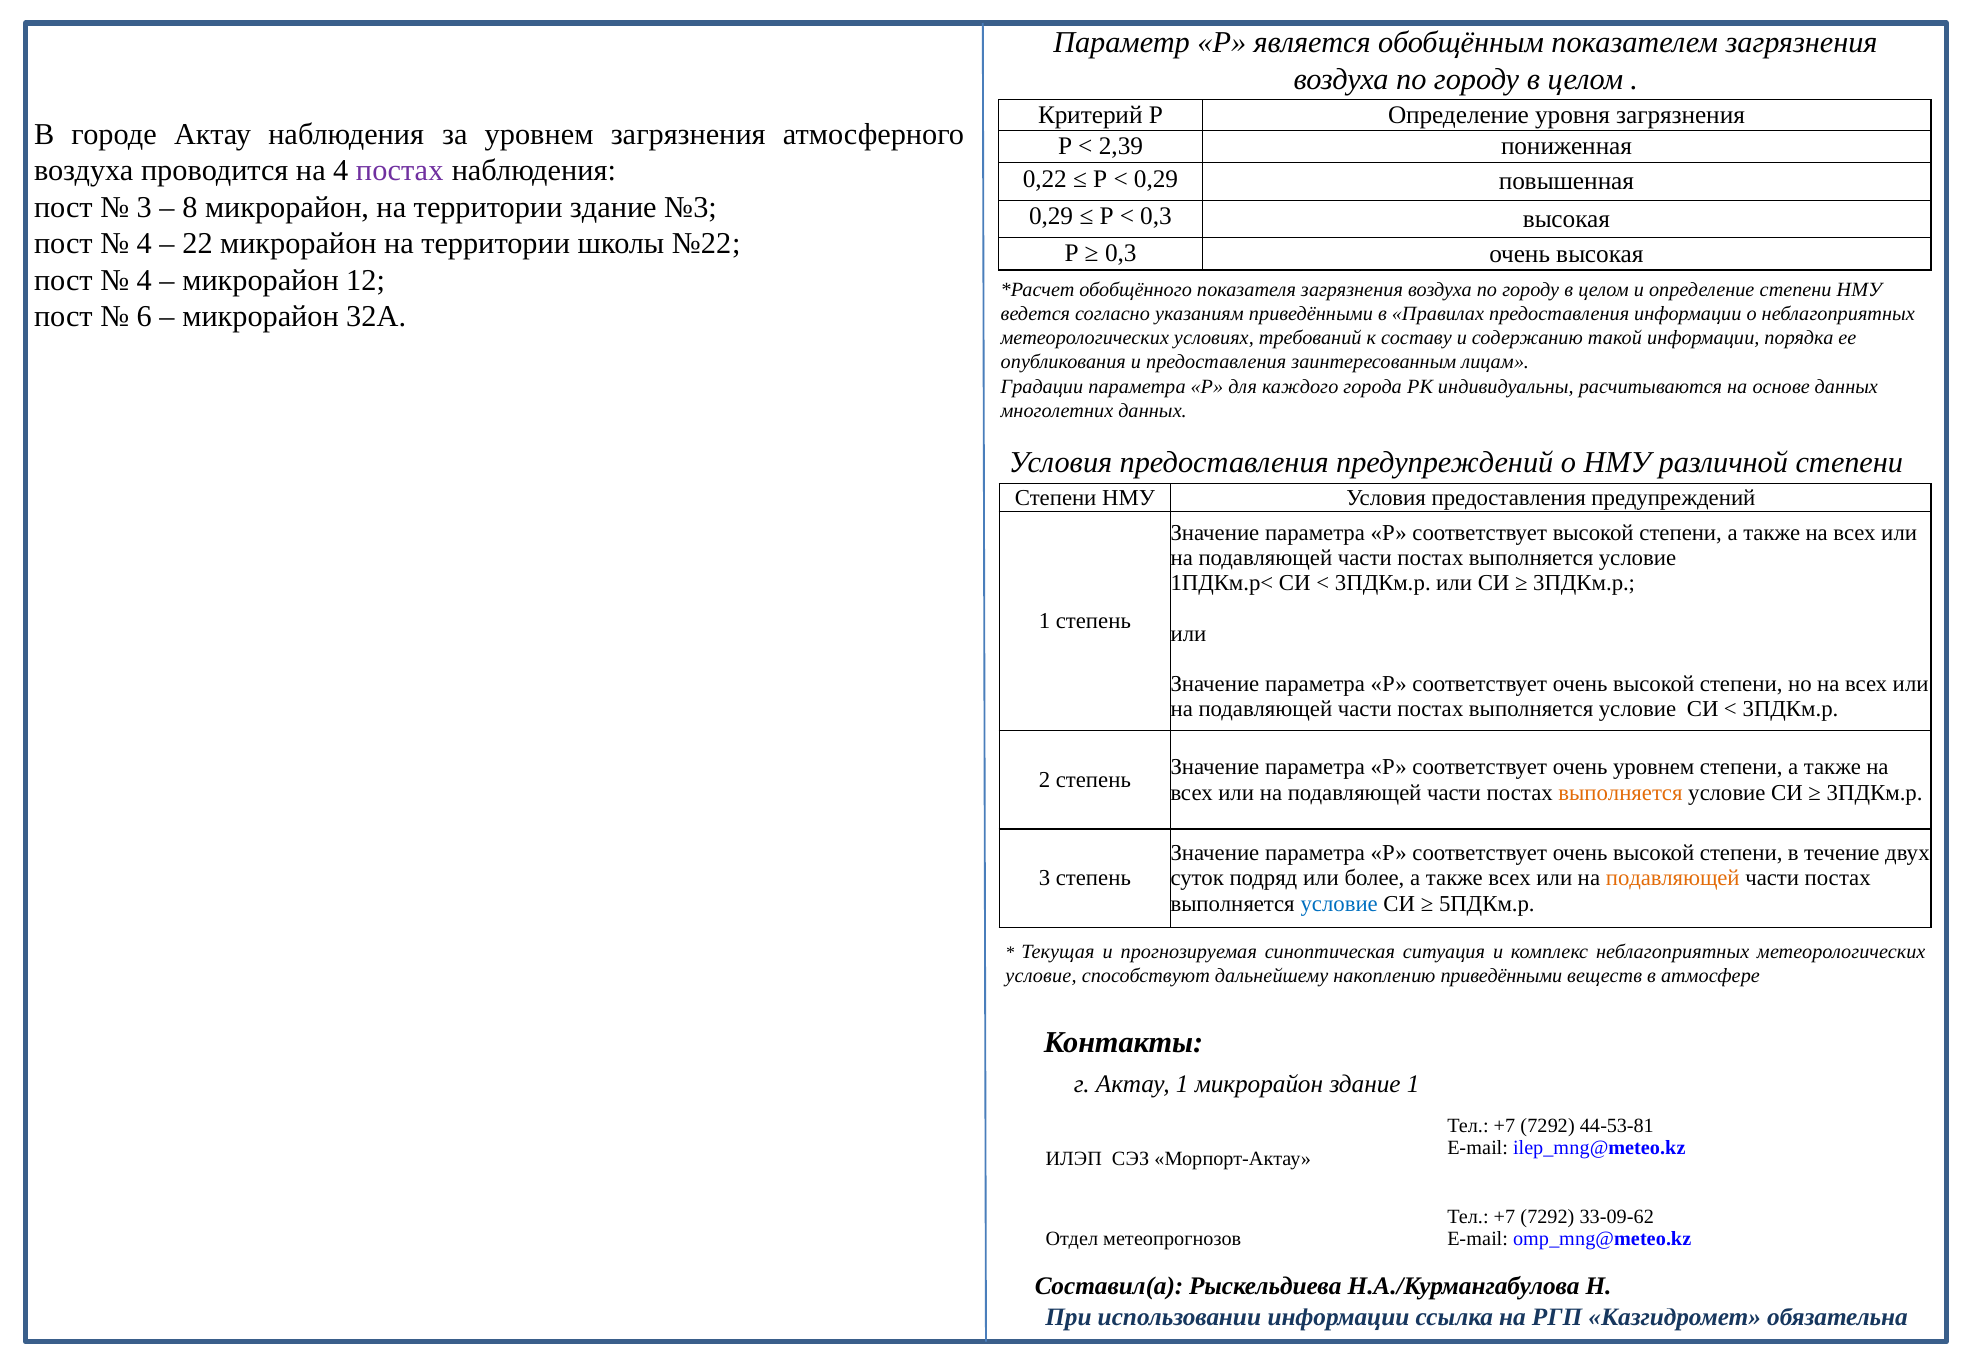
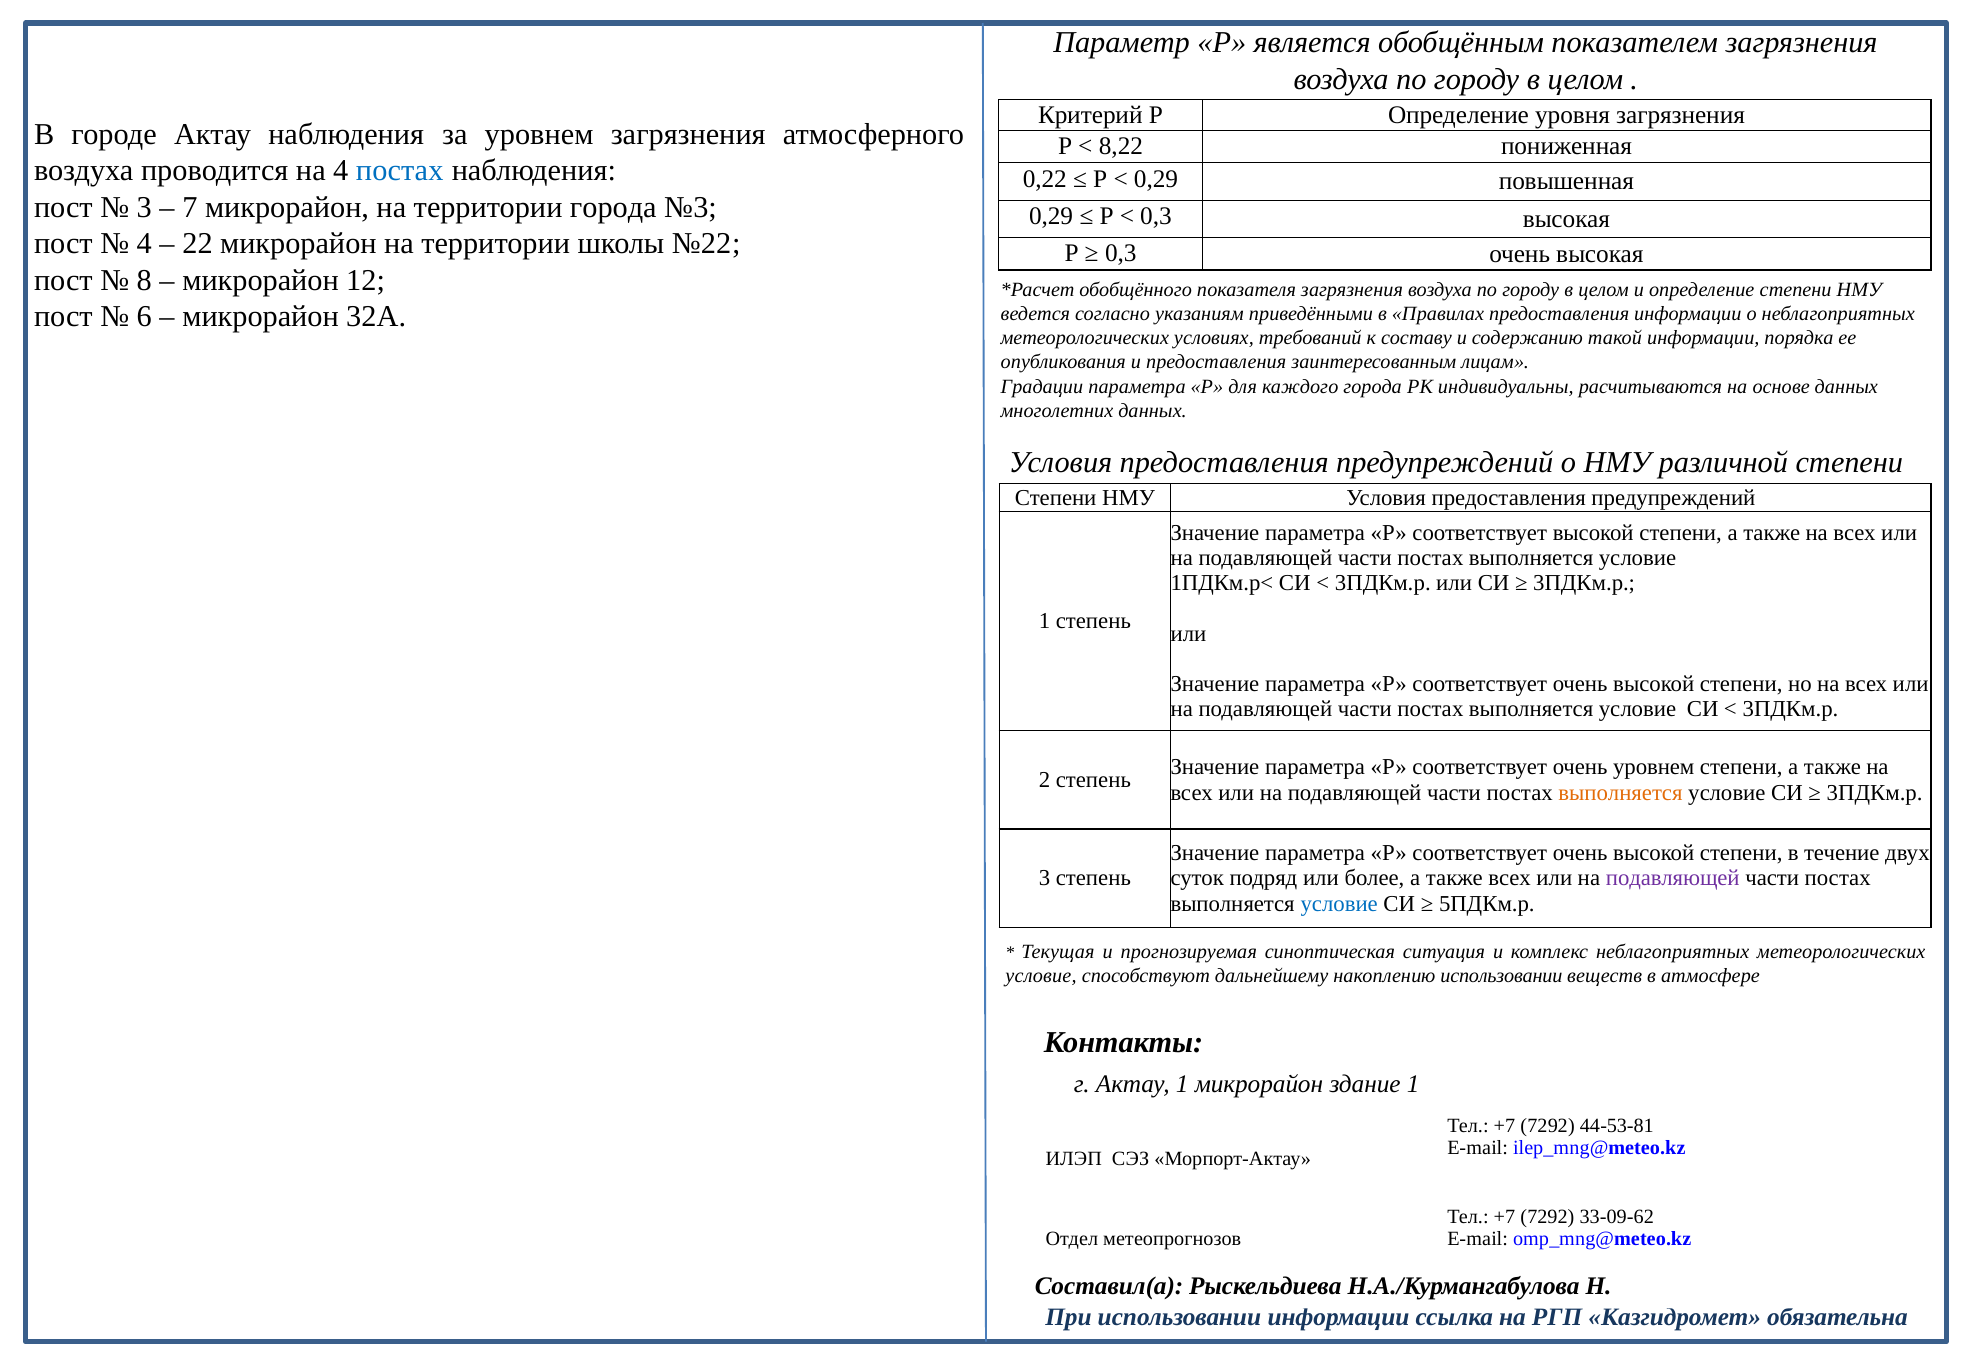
2,39: 2,39 -> 8,22
постах at (400, 171) colour: purple -> blue
8: 8 -> 7
территории здание: здание -> города
4 at (144, 280): 4 -> 8
подавляющей at (1673, 879) colour: orange -> purple
накоплению приведёнными: приведёнными -> использовании
